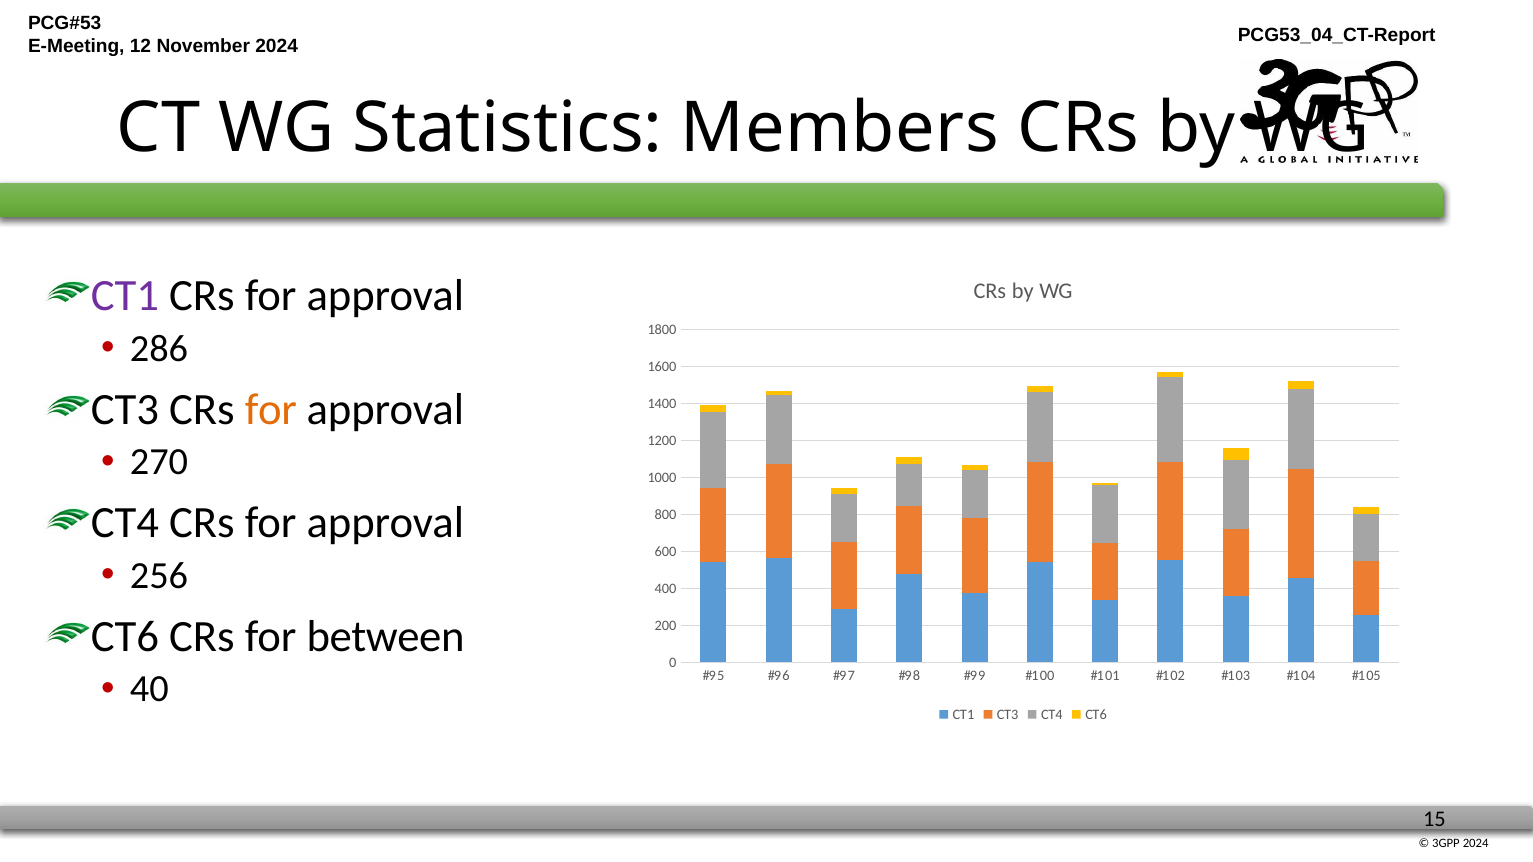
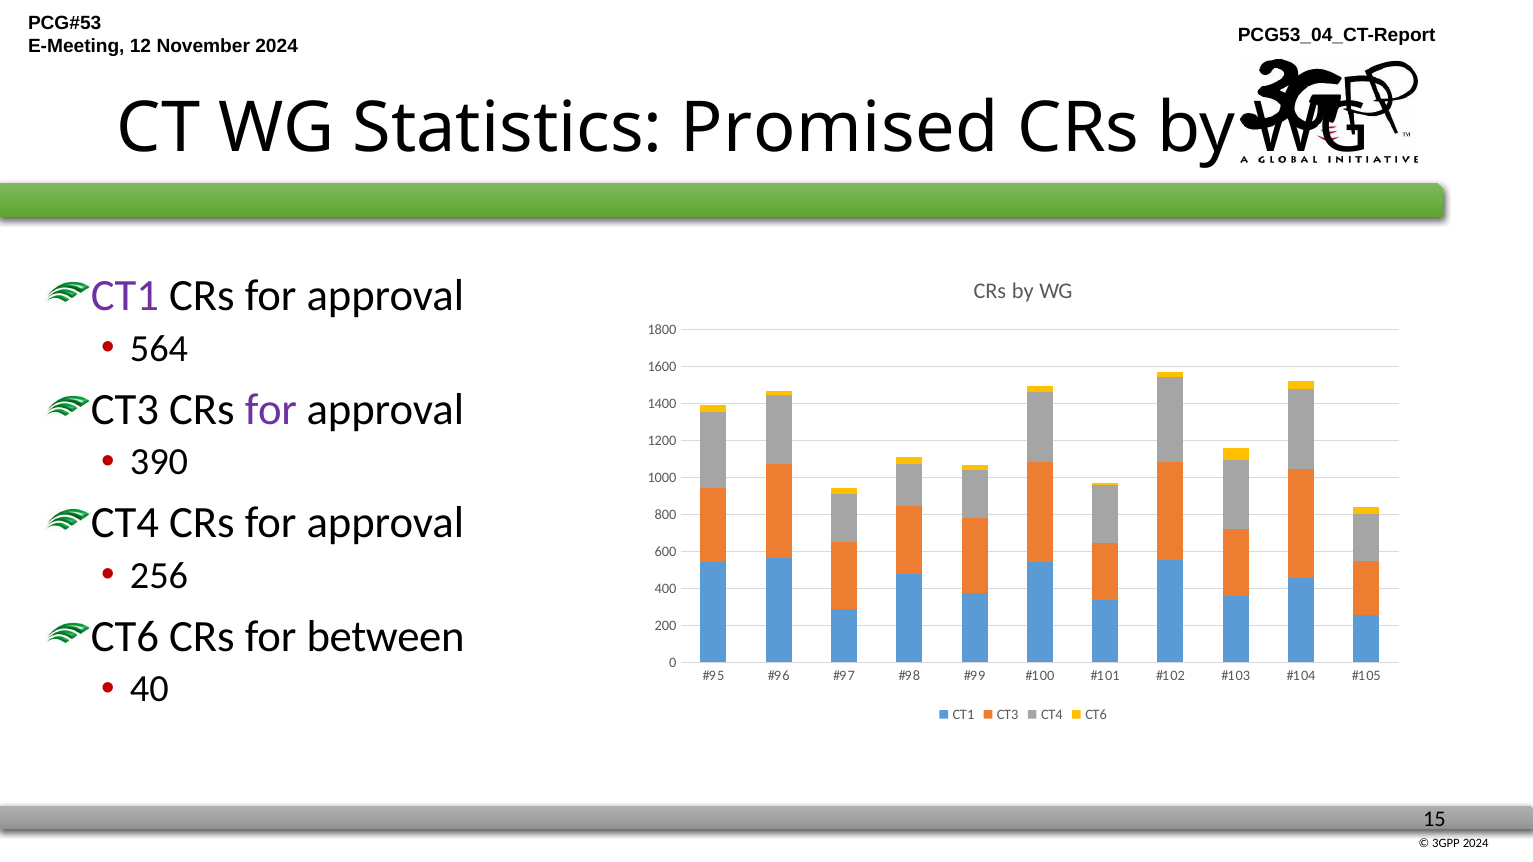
Members: Members -> Promised
286: 286 -> 564
for at (271, 409) colour: orange -> purple
270: 270 -> 390
